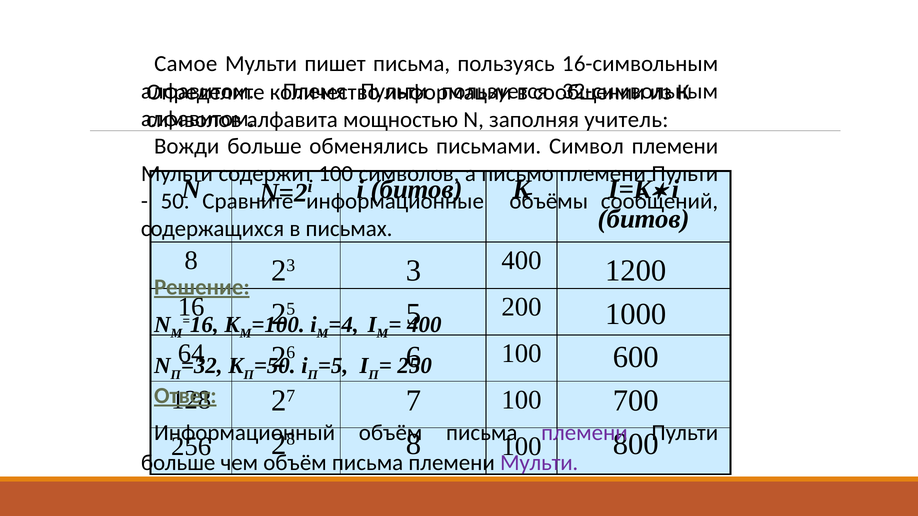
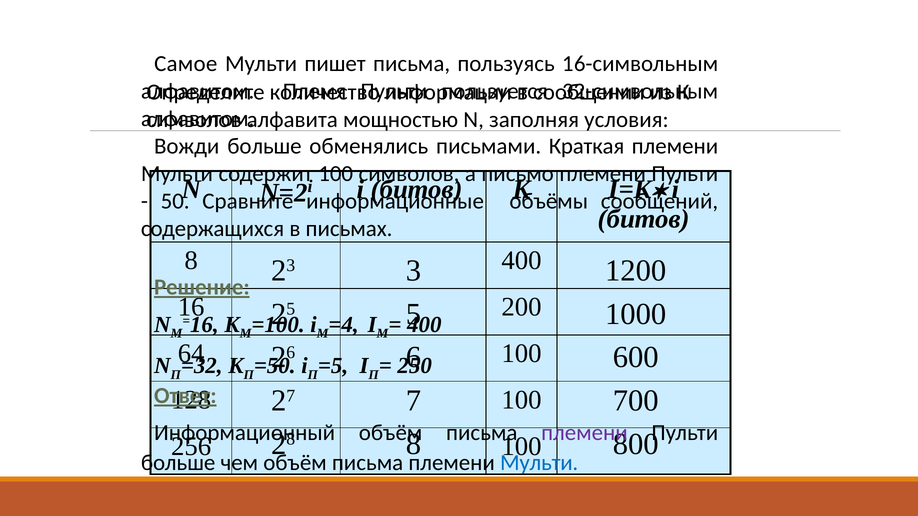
учитель: учитель -> условия
Символ: Символ -> Краткая
Мульти at (539, 463) colour: purple -> blue
